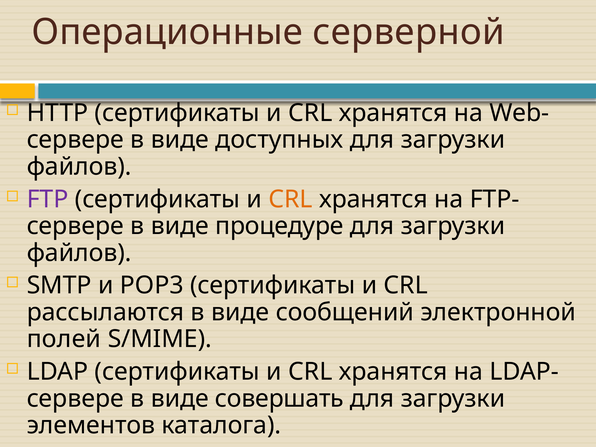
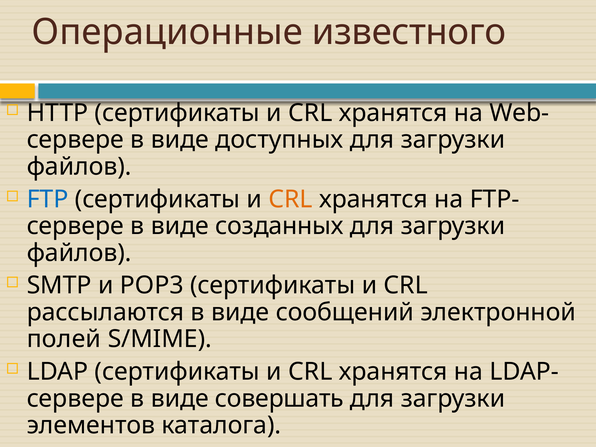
серверной: серверной -> известного
FTP colour: purple -> blue
процедуре: процедуре -> созданных
